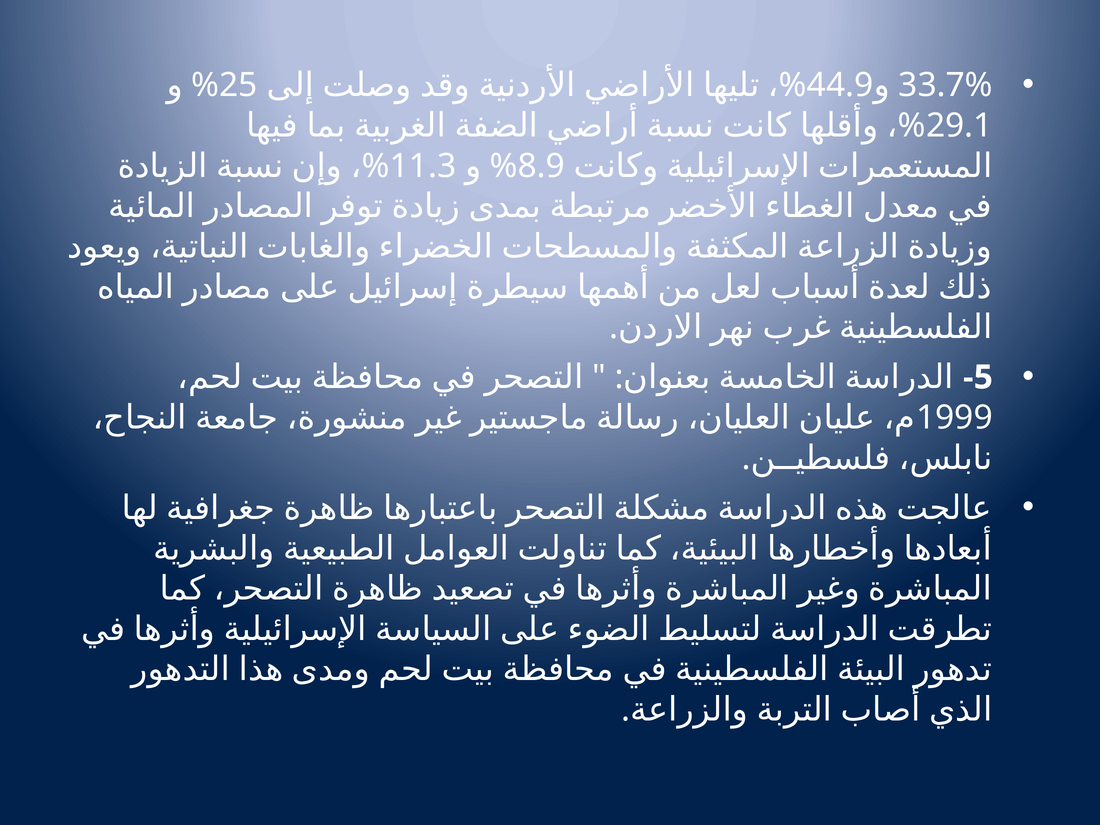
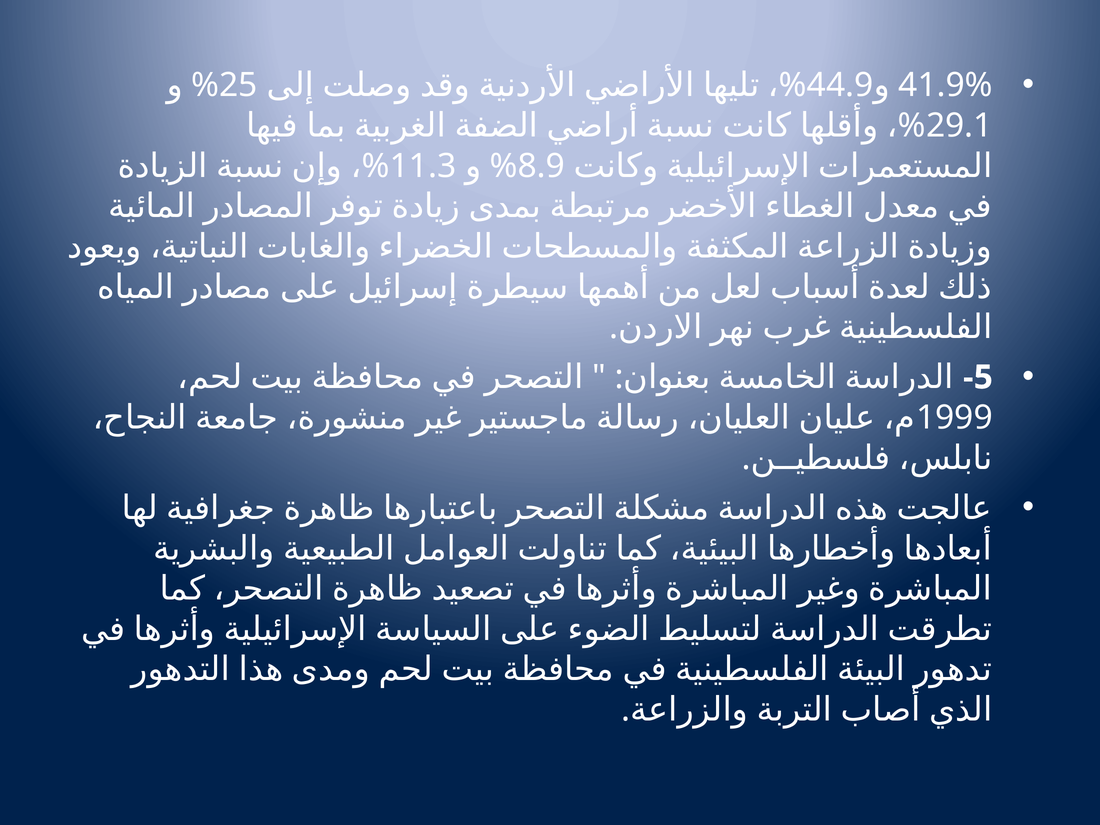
33.7%: 33.7% -> 41.9%
